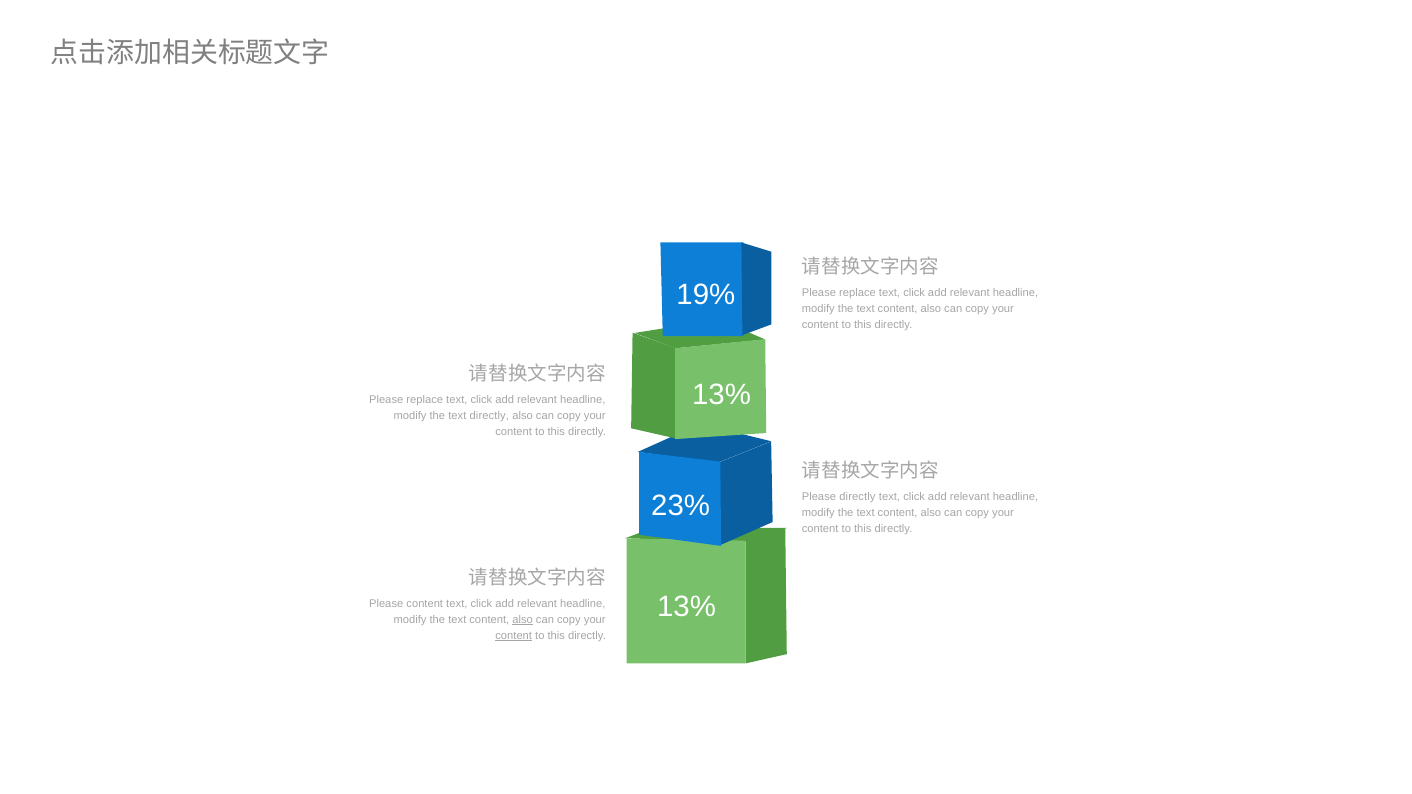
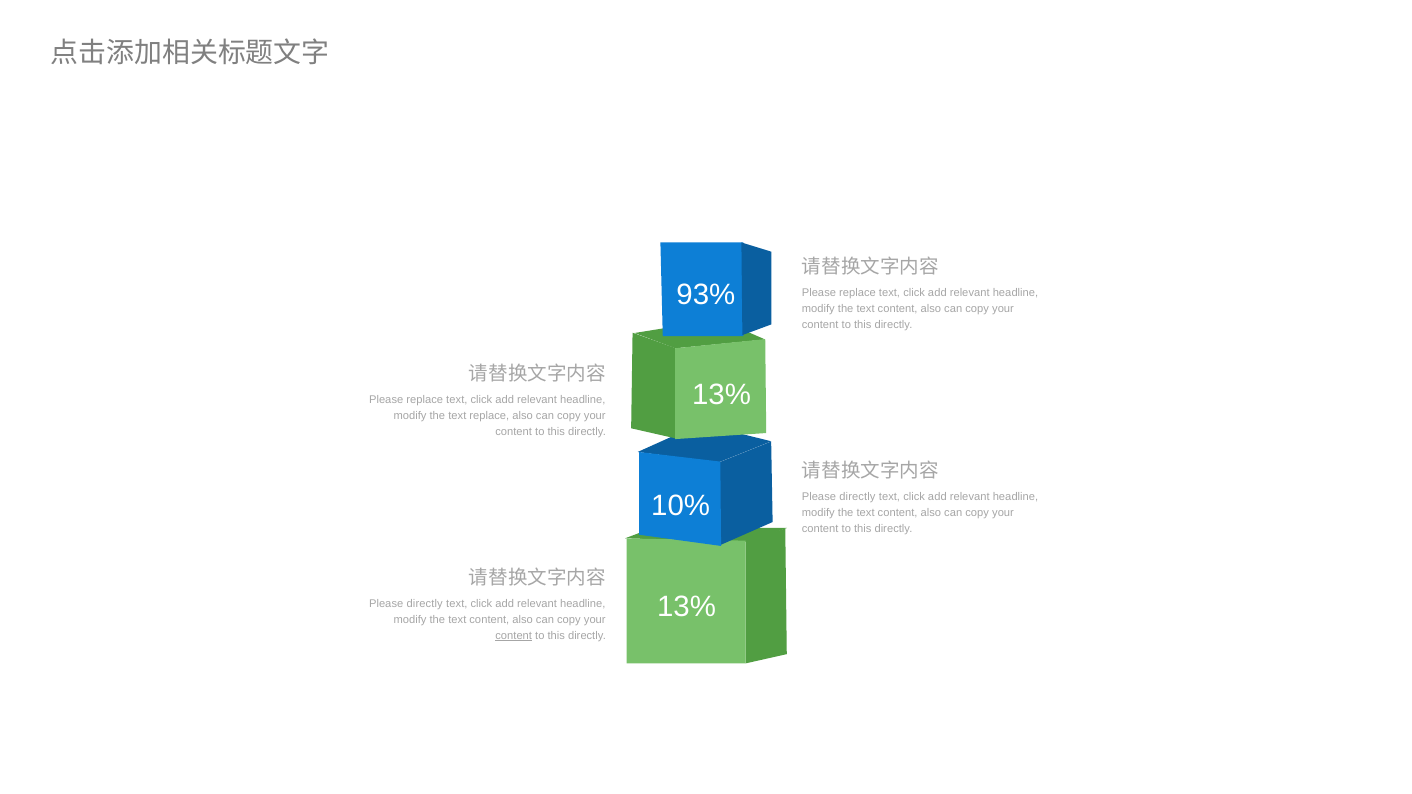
19%: 19% -> 93%
text directly: directly -> replace
23%: 23% -> 10%
content at (425, 604): content -> directly
also at (523, 620) underline: present -> none
